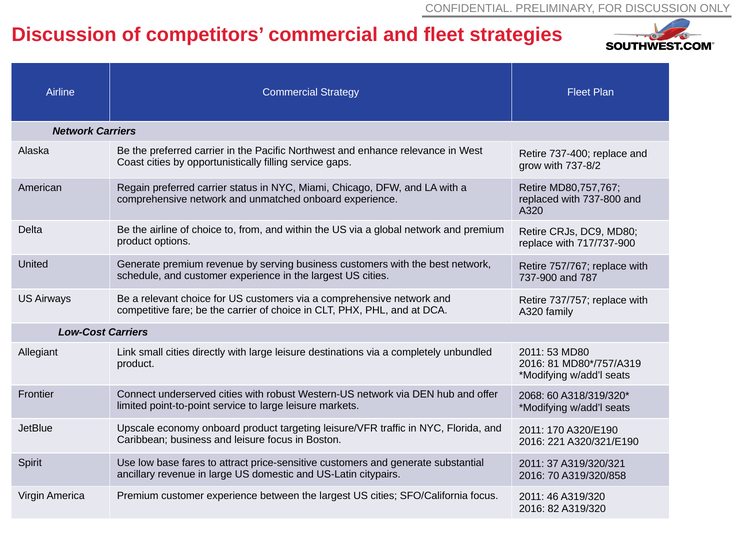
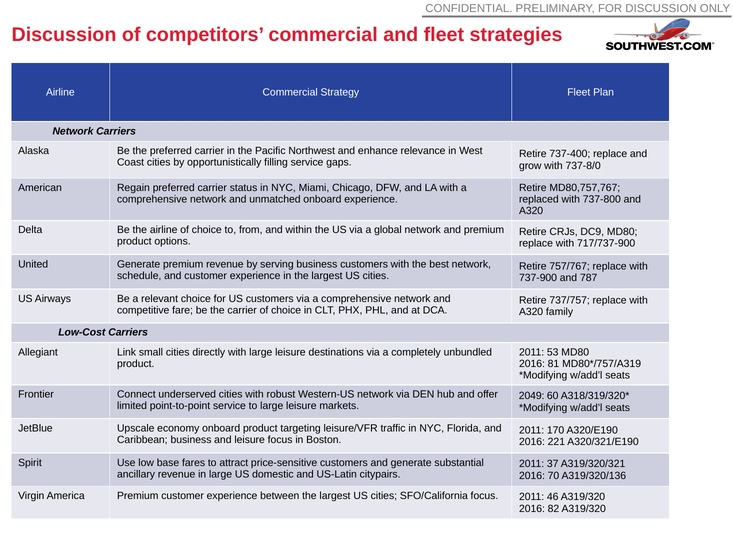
737-8/2: 737-8/2 -> 737-8/0
2068: 2068 -> 2049
A319/320/858: A319/320/858 -> A319/320/136
